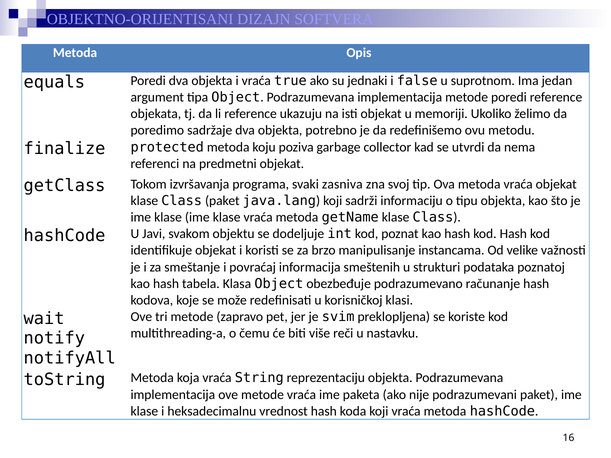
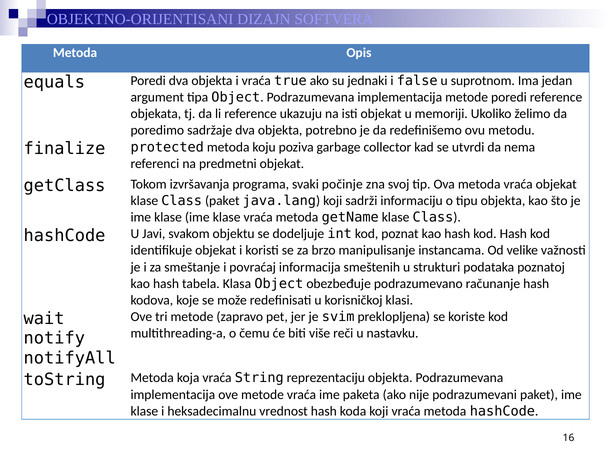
zasniva: zasniva -> počinje
